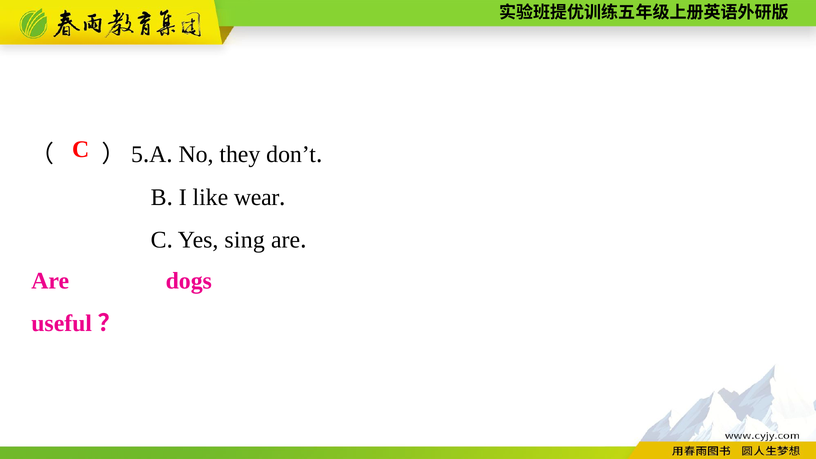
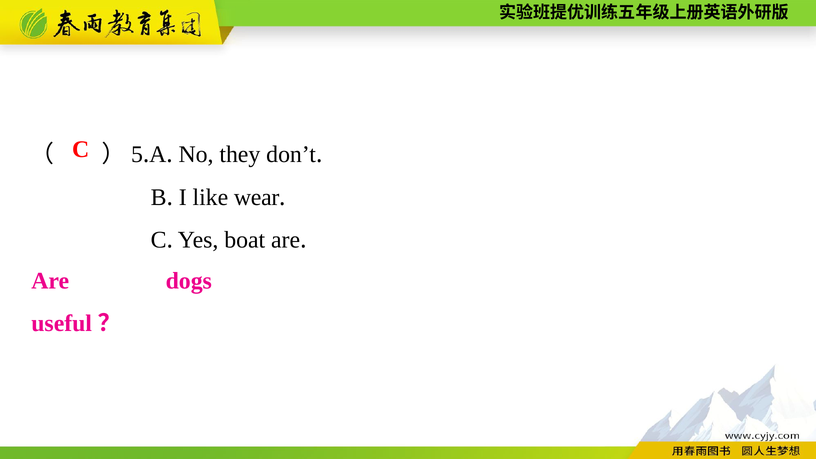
sing: sing -> boat
